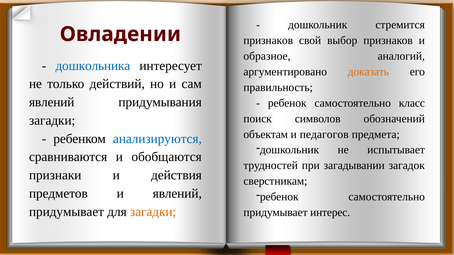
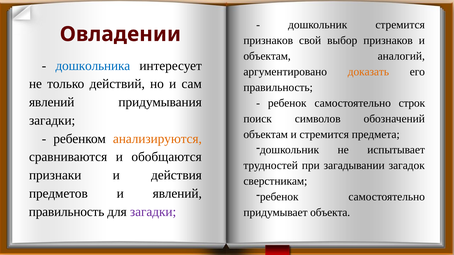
образное at (267, 56): образное -> объектам
класс: класс -> строк
и педагогов: педагогов -> стремится
анализируются colour: blue -> orange
придумывает at (66, 212): придумывает -> правильность
загадки at (153, 212) colour: orange -> purple
интерес: интерес -> объекта
